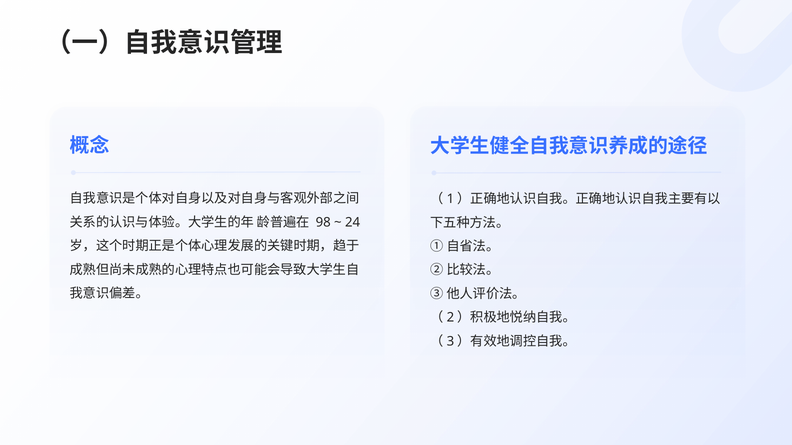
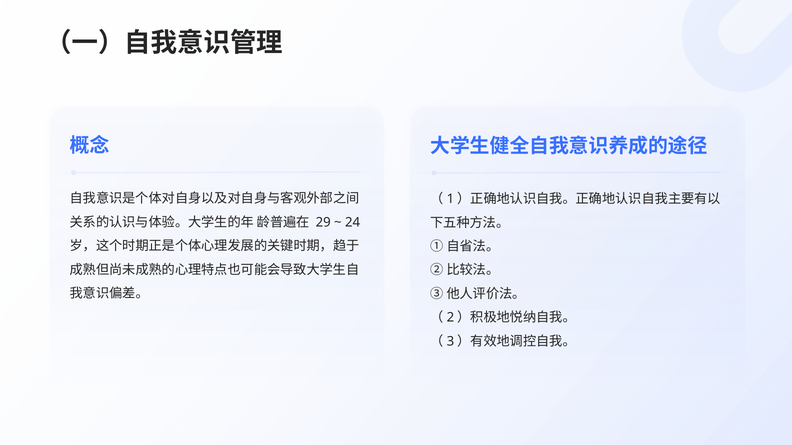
98: 98 -> 29
